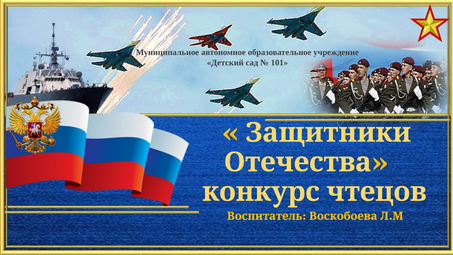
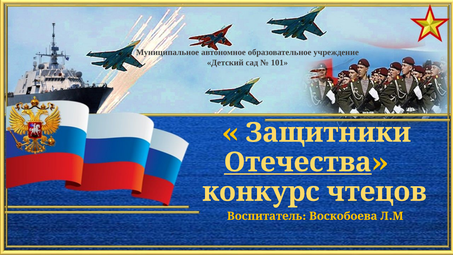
Отечества underline: none -> present
